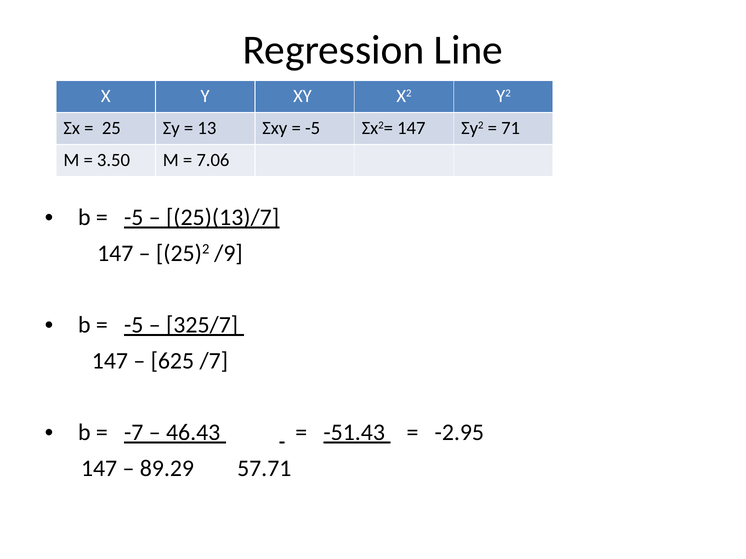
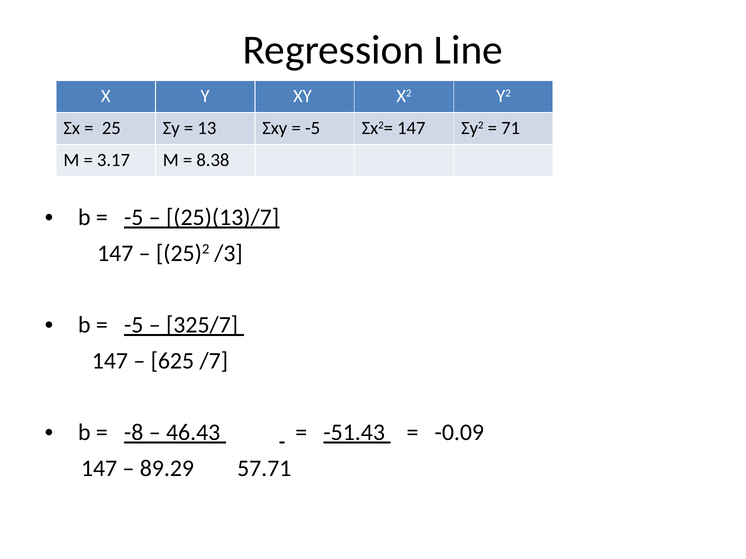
3.50: 3.50 -> 3.17
7.06: 7.06 -> 8.38
/9: /9 -> /3
-7: -7 -> -8
-2.95: -2.95 -> -0.09
